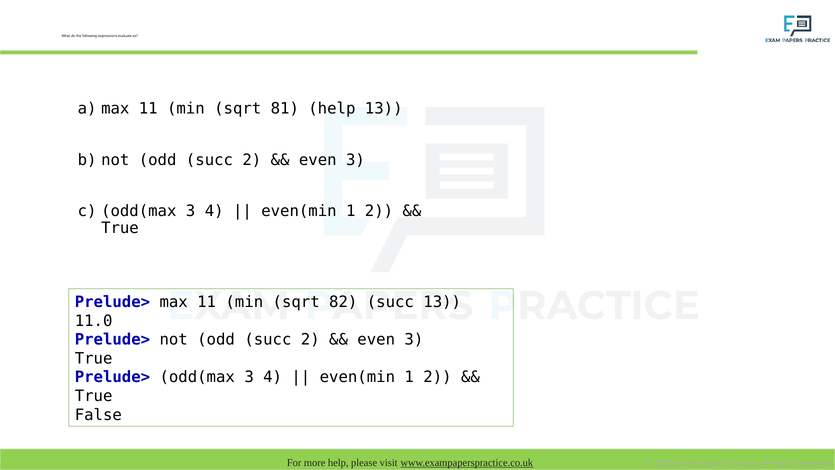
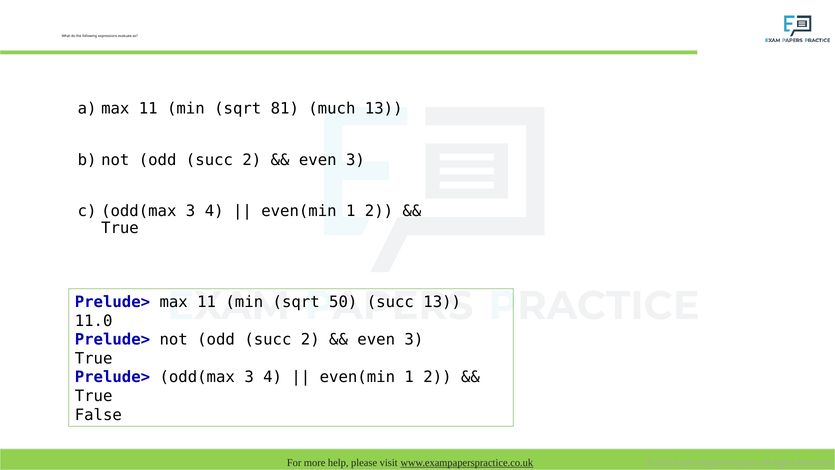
81 help: help -> much
82: 82 -> 50
